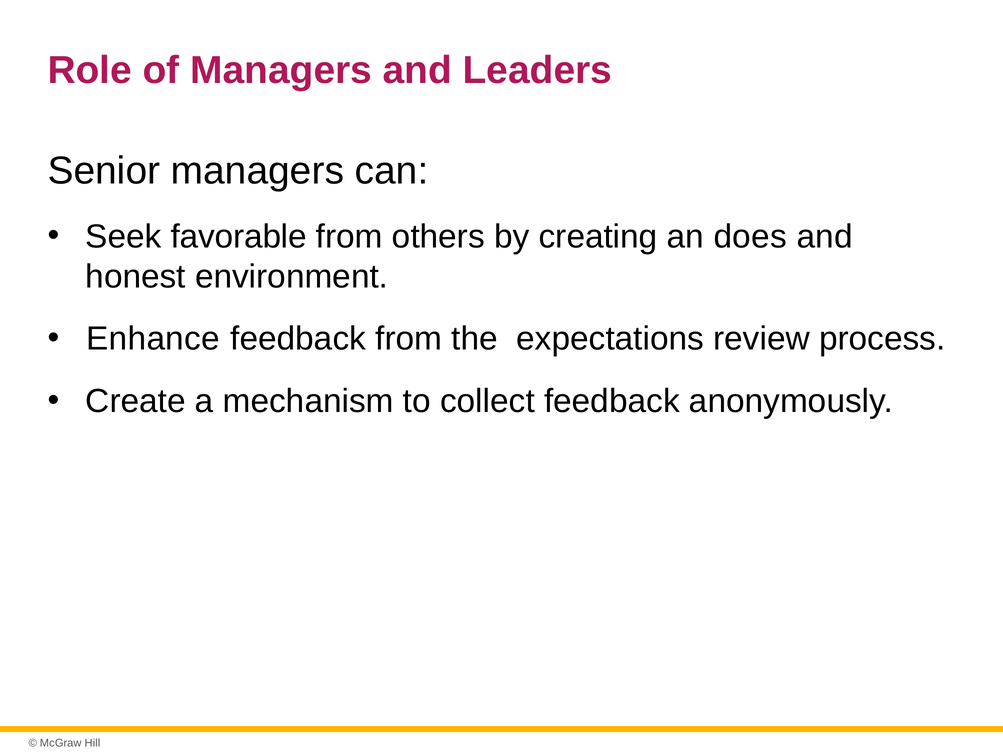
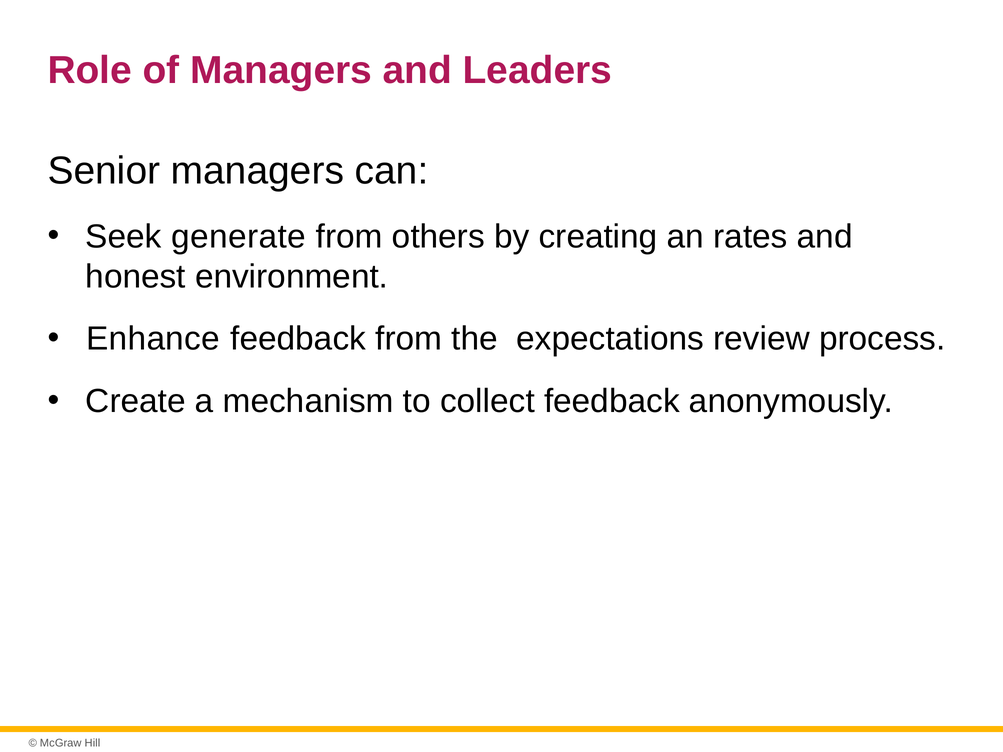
favorable: favorable -> generate
does: does -> rates
